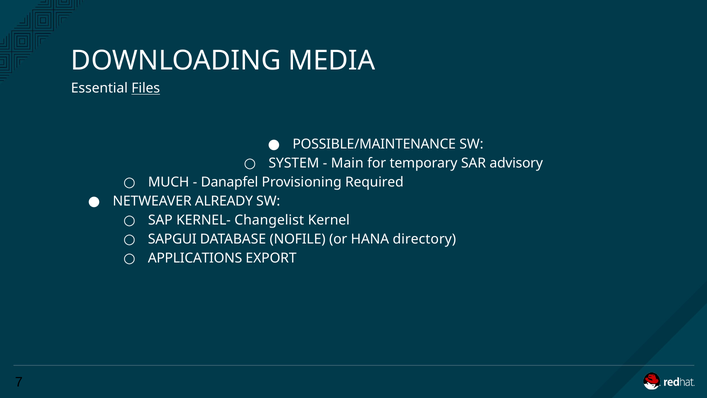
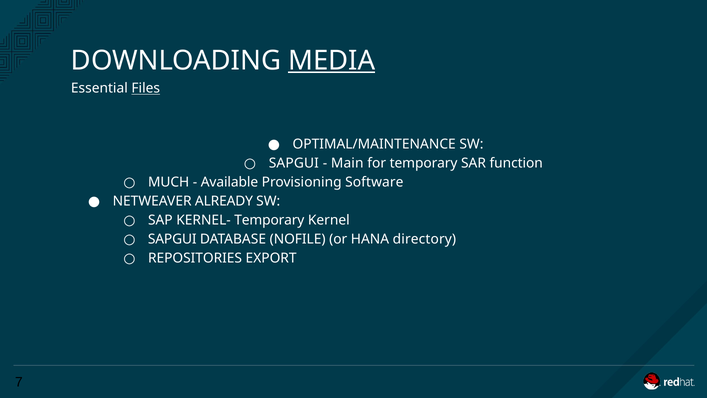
MEDIA underline: none -> present
POSSIBLE/MAINTENANCE: POSSIBLE/MAINTENANCE -> OPTIMAL/MAINTENANCE
SYSTEM at (294, 163): SYSTEM -> SAPGUI
advisory: advisory -> function
Danapfel: Danapfel -> Available
Required: Required -> Software
KERNEL- Changelist: Changelist -> Temporary
APPLICATIONS: APPLICATIONS -> REPOSITORIES
